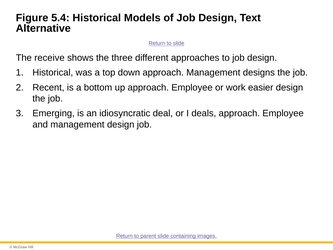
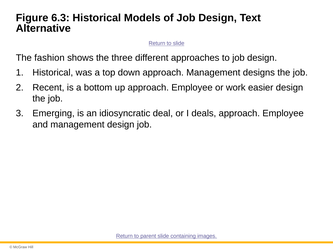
5.4: 5.4 -> 6.3
receive: receive -> fashion
